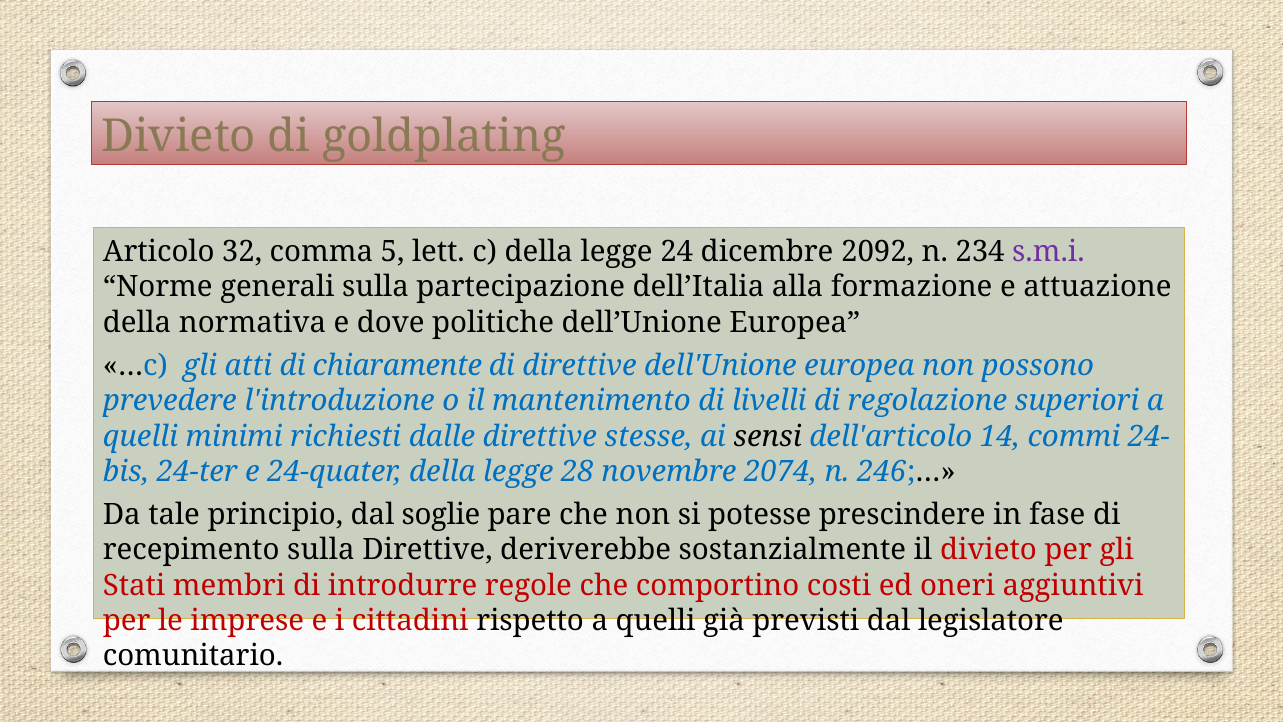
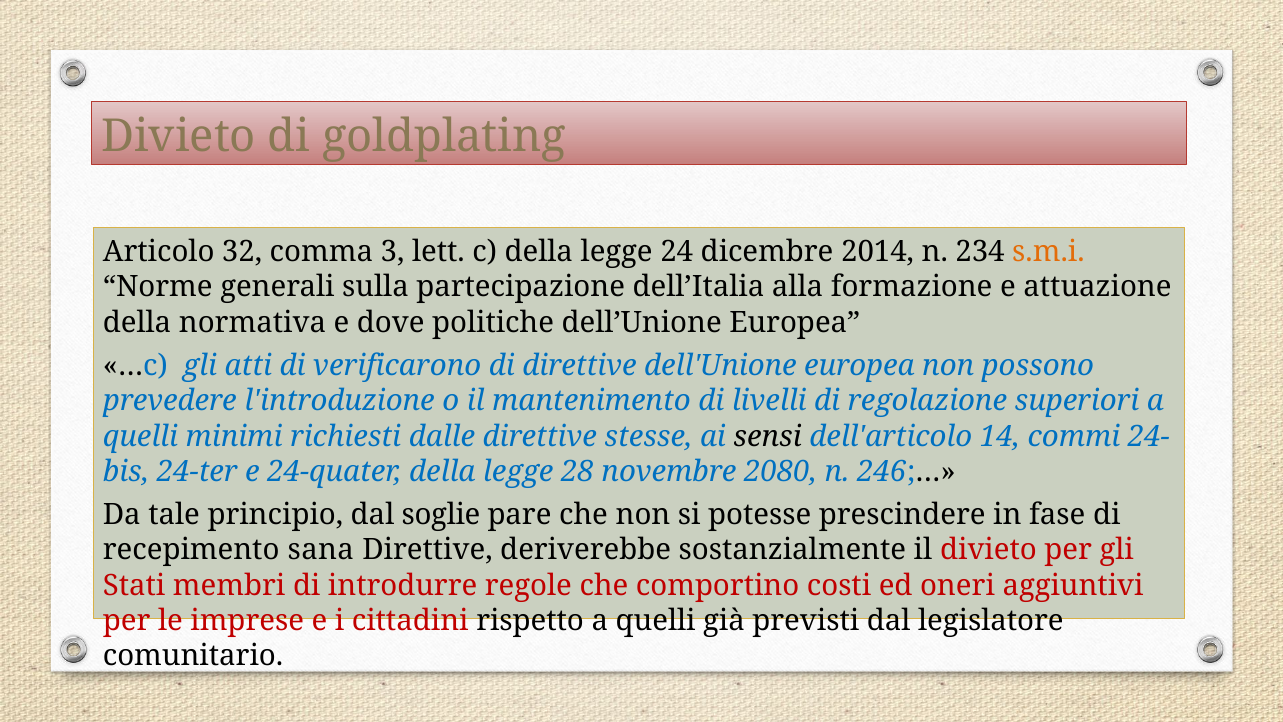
5: 5 -> 3
2092: 2092 -> 2014
s.m.i colour: purple -> orange
chiaramente: chiaramente -> verificarono
2074: 2074 -> 2080
recepimento sulla: sulla -> sana
